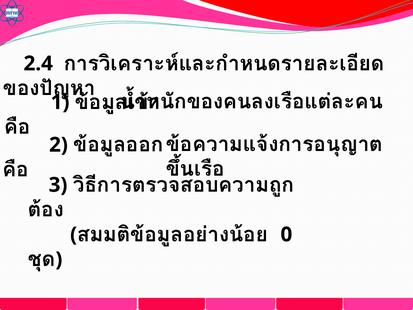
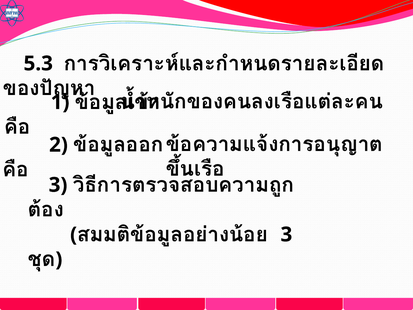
2.4: 2.4 -> 5.3
0 at (286, 234): 0 -> 3
